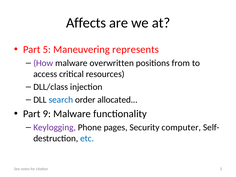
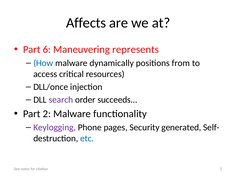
5: 5 -> 6
How colour: purple -> blue
overwritten: overwritten -> dynamically
DLL/class: DLL/class -> DLL/once
search colour: blue -> purple
allocated: allocated -> succeeds
9: 9 -> 2
computer: computer -> generated
